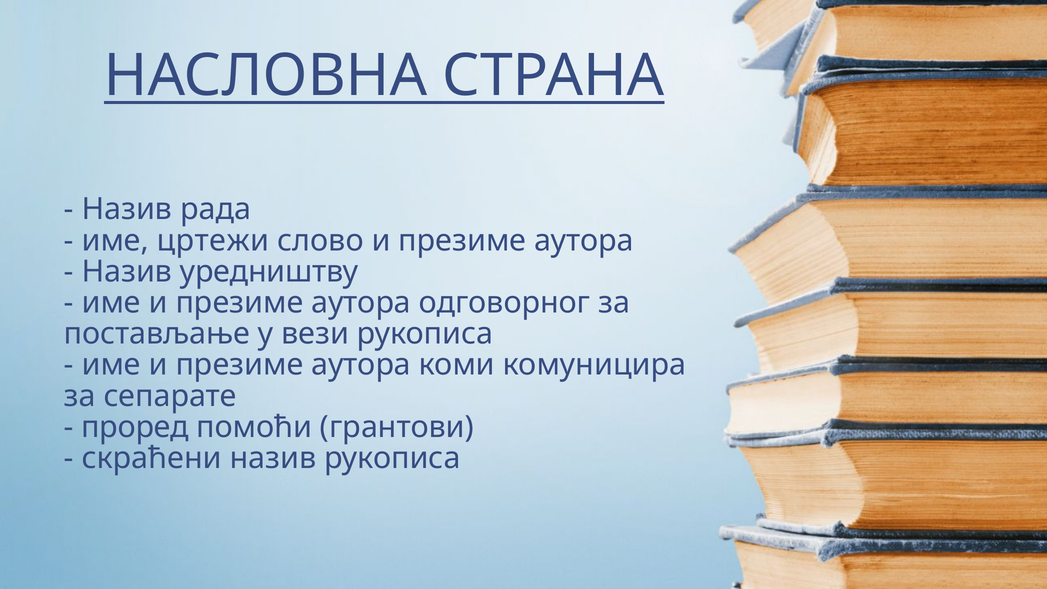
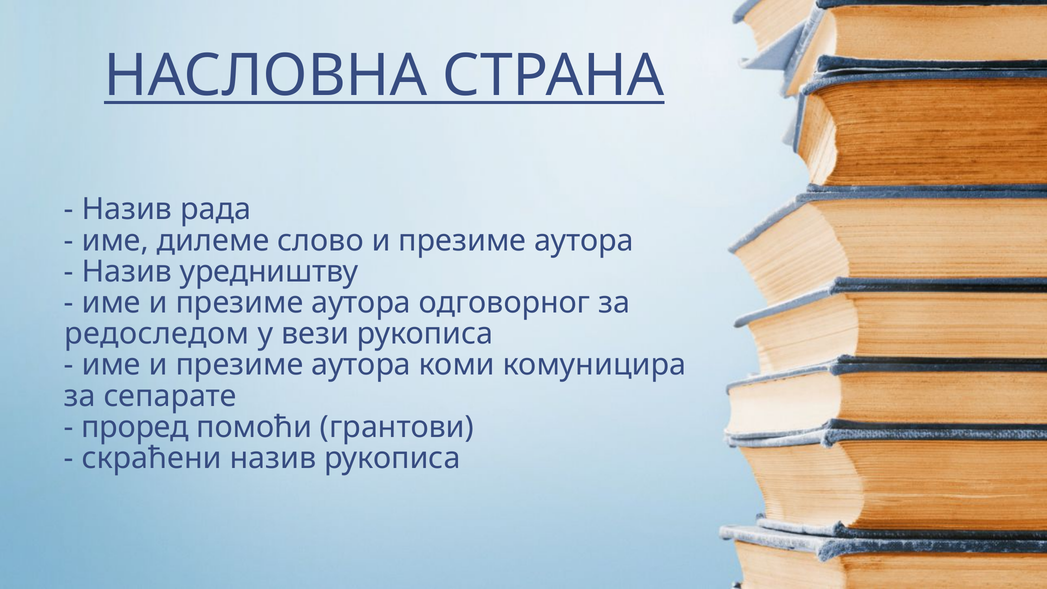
цртежи: цртежи -> дилеме
постављање: постављање -> редоследом
